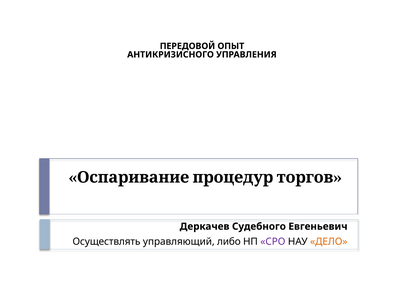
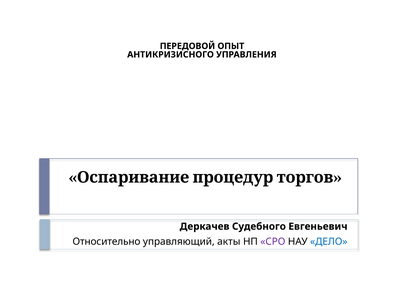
Осуществлять: Осуществлять -> Относительно
либо: либо -> акты
ДЕЛО colour: orange -> blue
